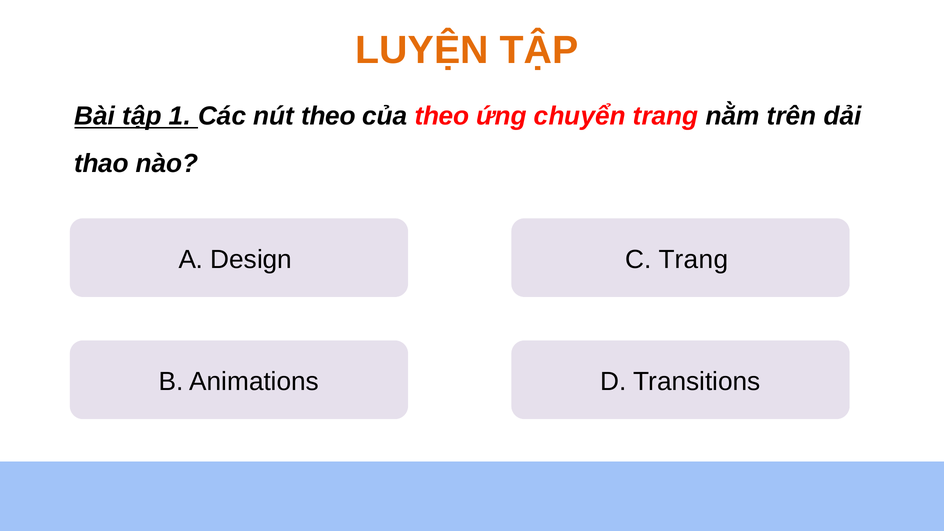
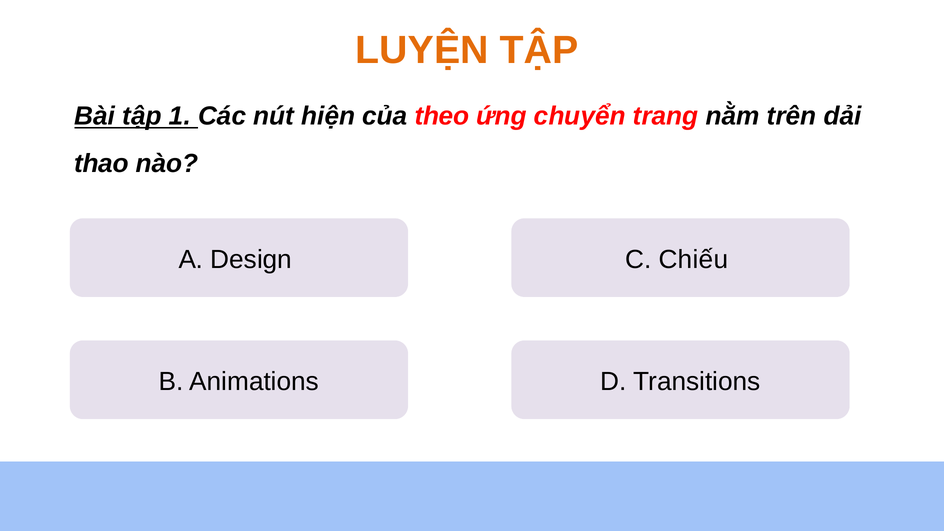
nút theo: theo -> hiện
C Trang: Trang -> Chiếu
